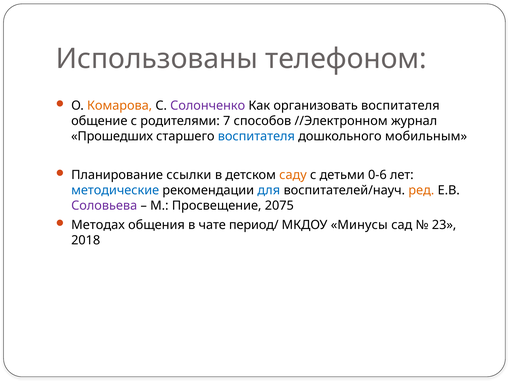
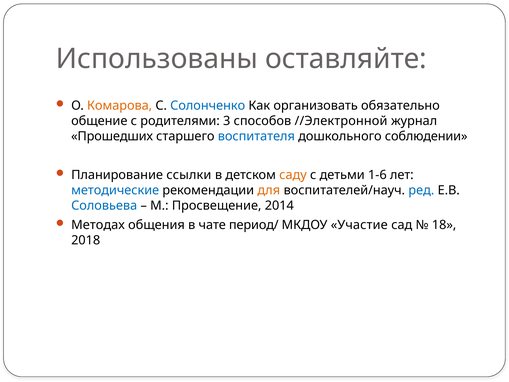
телефоном: телефоном -> оставляйте
Солонченко colour: purple -> blue
организовать воспитателя: воспитателя -> обязательно
7: 7 -> 3
//Электронном: //Электронном -> //Электронной
мобильным: мобильным -> соблюдении
0-6: 0-6 -> 1-6
для colour: blue -> orange
ред colour: orange -> blue
Соловьева colour: purple -> blue
2075: 2075 -> 2014
Минусы: Минусы -> Участие
23: 23 -> 18
